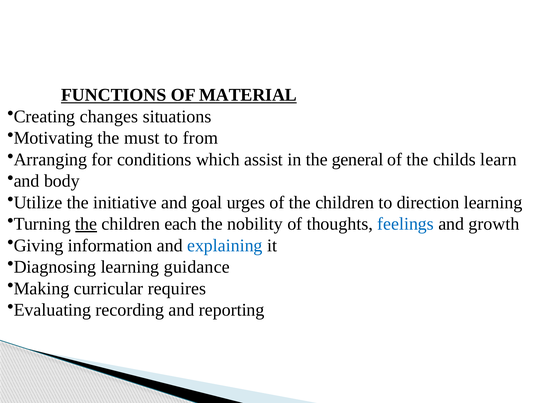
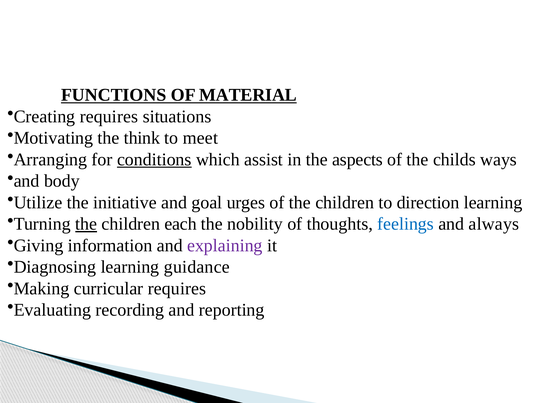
Creating changes: changes -> requires
must: must -> think
from: from -> meet
conditions underline: none -> present
general: general -> aspects
learn: learn -> ways
growth: growth -> always
explaining colour: blue -> purple
